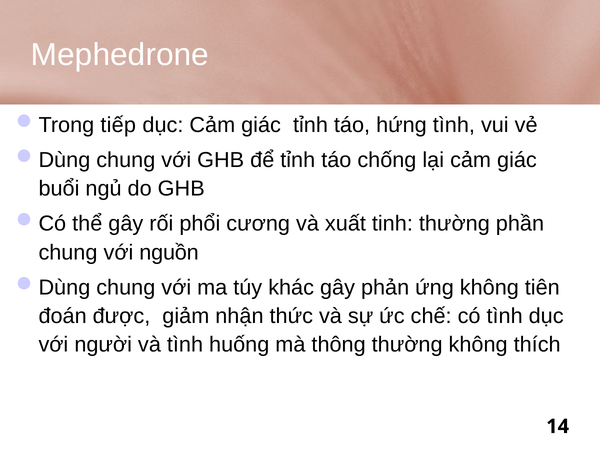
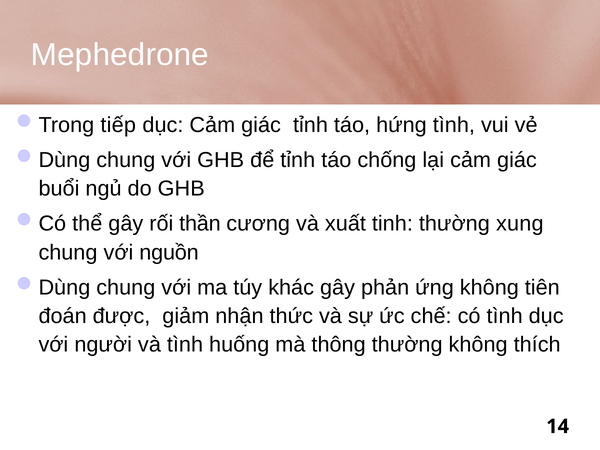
phổi: phổi -> thần
phần: phần -> xung
